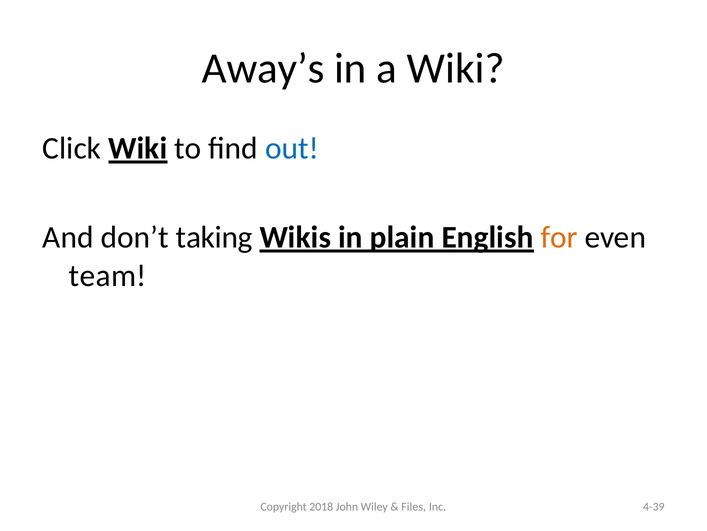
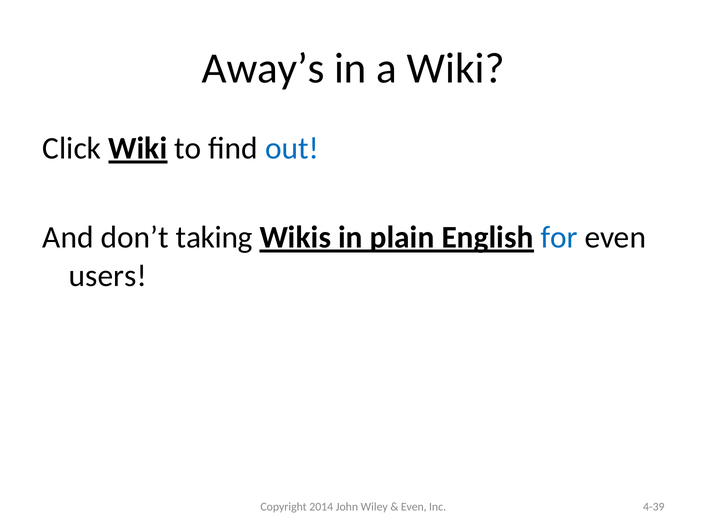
for colour: orange -> blue
team: team -> users
2018: 2018 -> 2014
Files at (414, 506): Files -> Even
